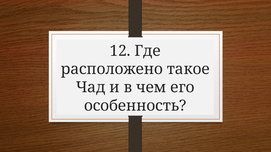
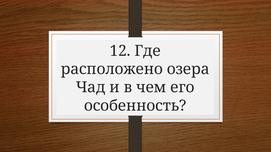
такое: такое -> озера
